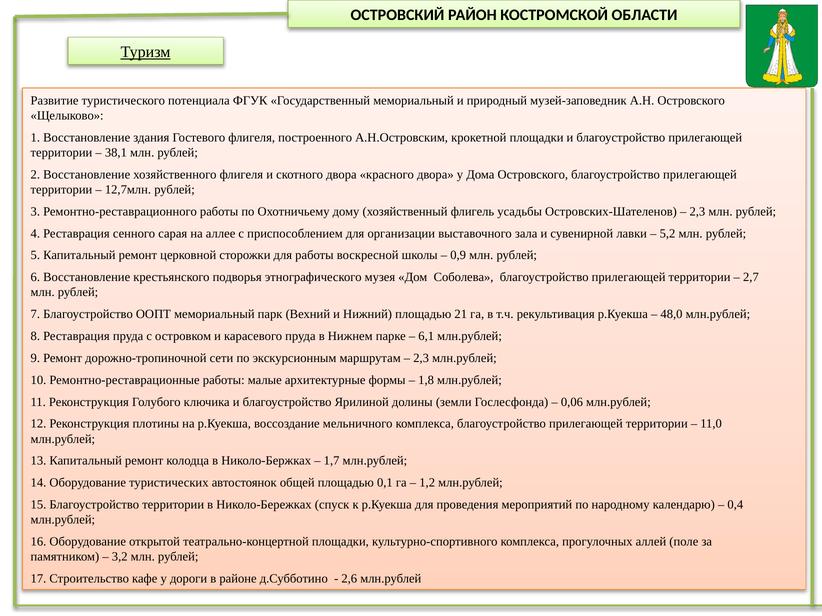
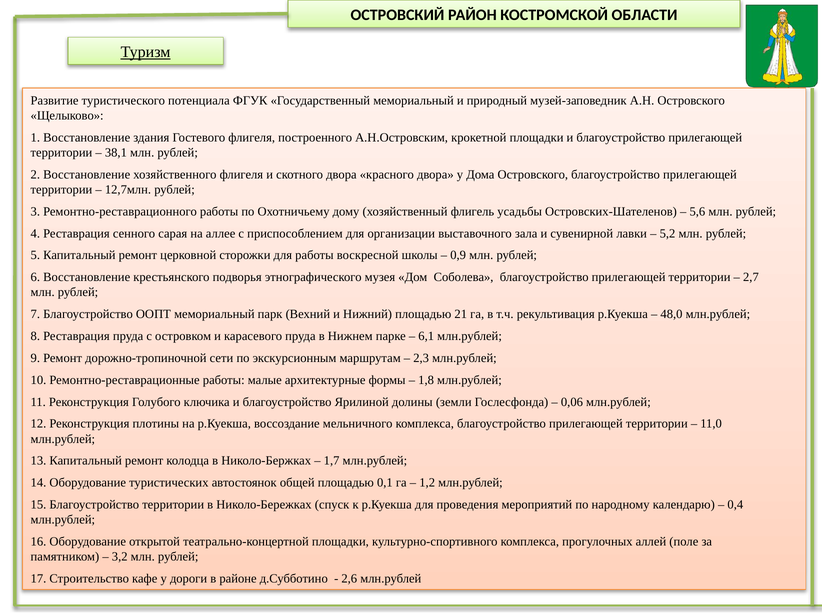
2,3 at (697, 212): 2,3 -> 5,6
